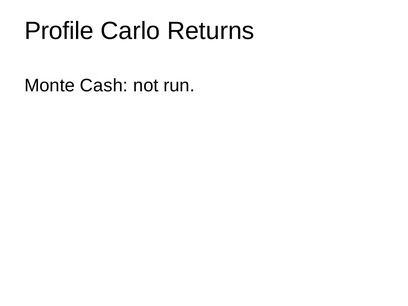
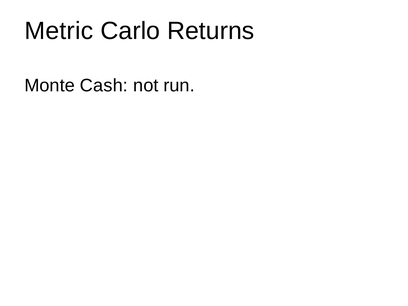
Profile: Profile -> Metric
